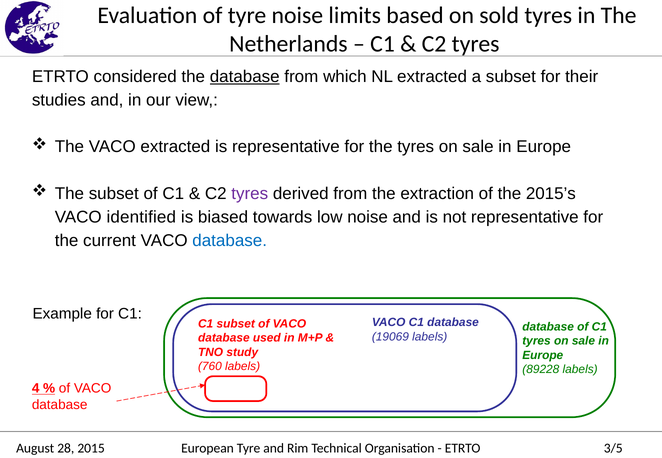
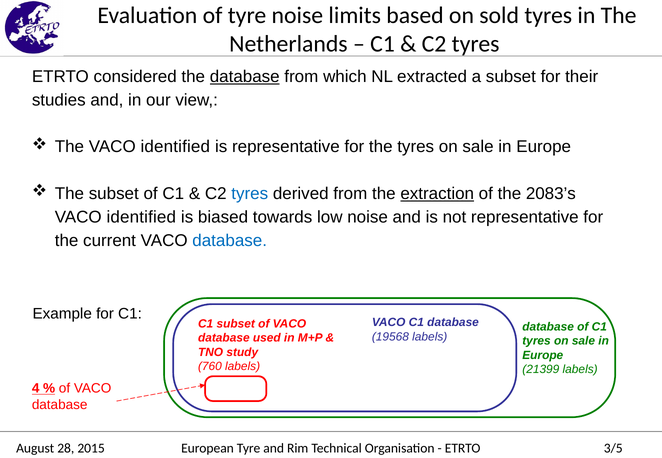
The VACO extracted: extracted -> identified
tyres at (250, 194) colour: purple -> blue
extraction underline: none -> present
2015’s: 2015’s -> 2083’s
19069: 19069 -> 19568
89228: 89228 -> 21399
